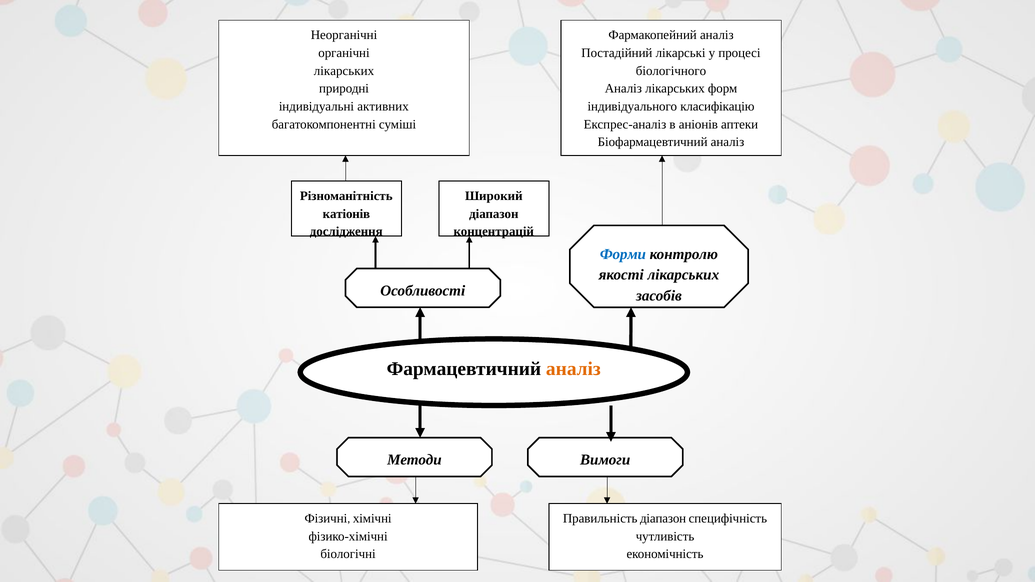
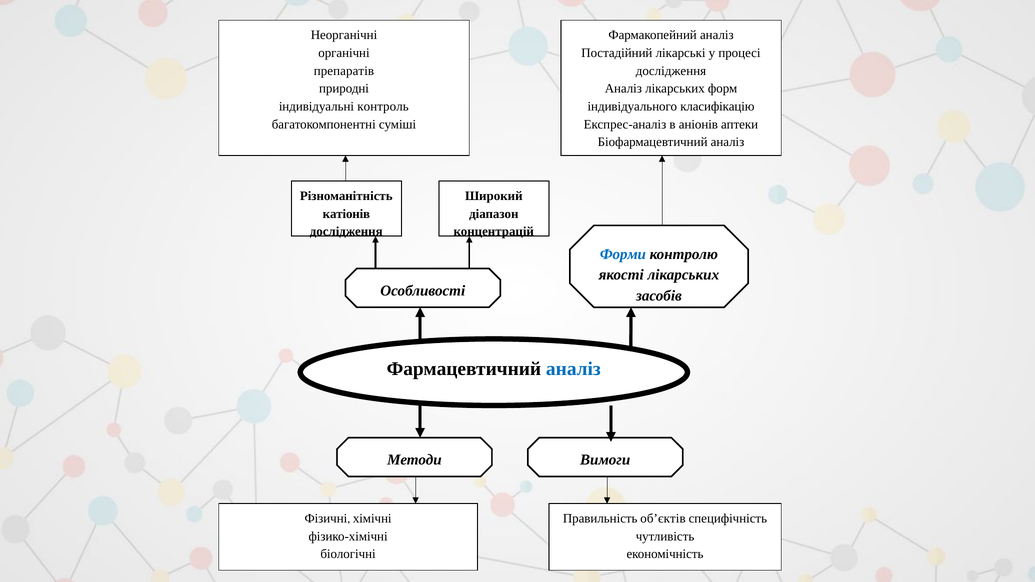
лікарських at (344, 71): лікарських -> препаратів
біологічного at (671, 71): біологічного -> дослідження
активних: активних -> контроль
аналіз at (573, 369) colour: orange -> blue
Правильність діапазон: діапазон -> обʼєктів
